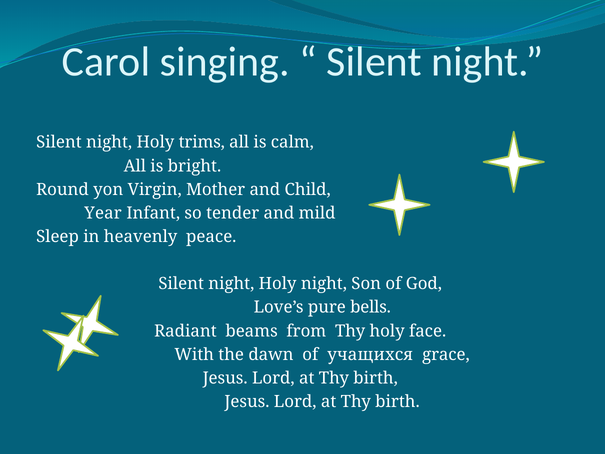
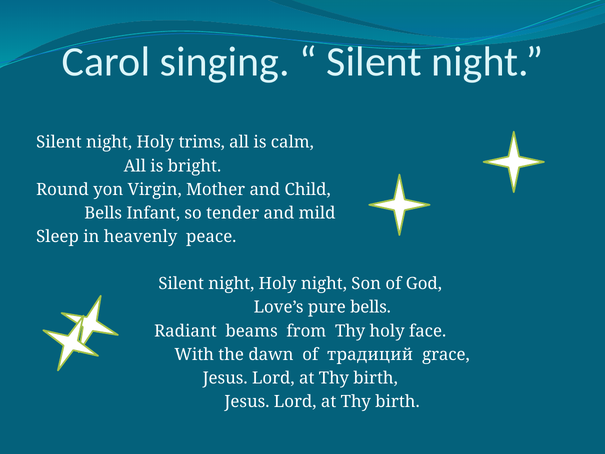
Year at (103, 213): Year -> Bells
учащихся: учащихся -> традиций
